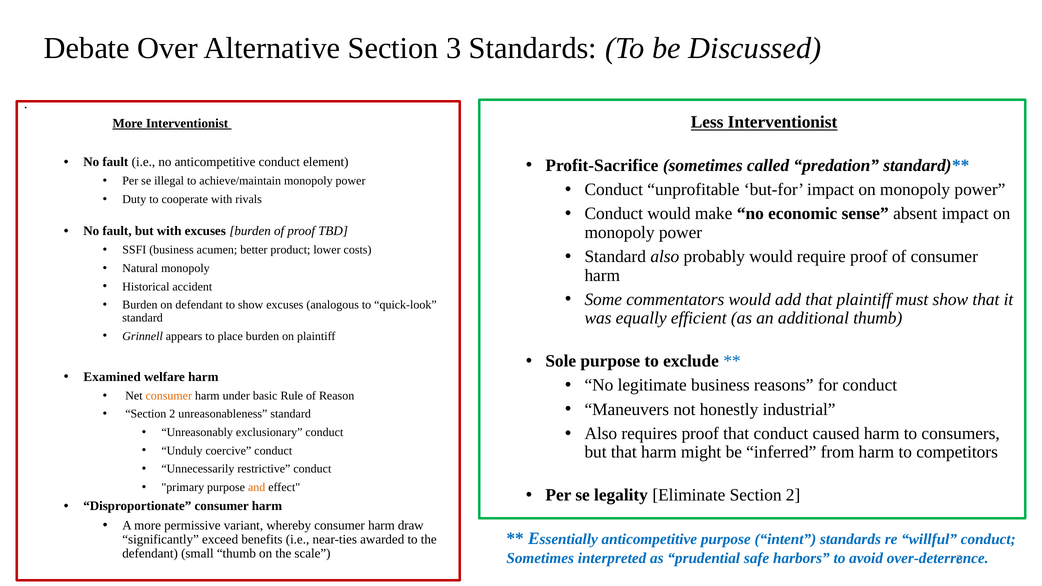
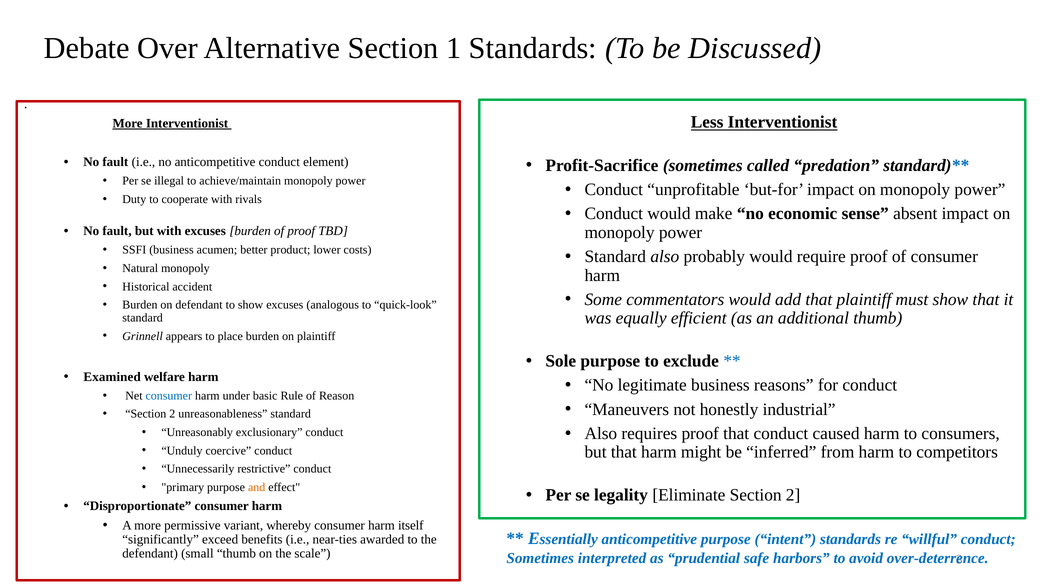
Section 3: 3 -> 1
consumer at (169, 396) colour: orange -> blue
draw: draw -> itself
